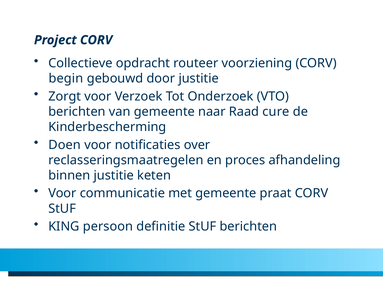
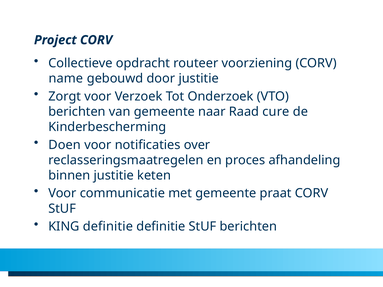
begin: begin -> name
KING persoon: persoon -> definitie
